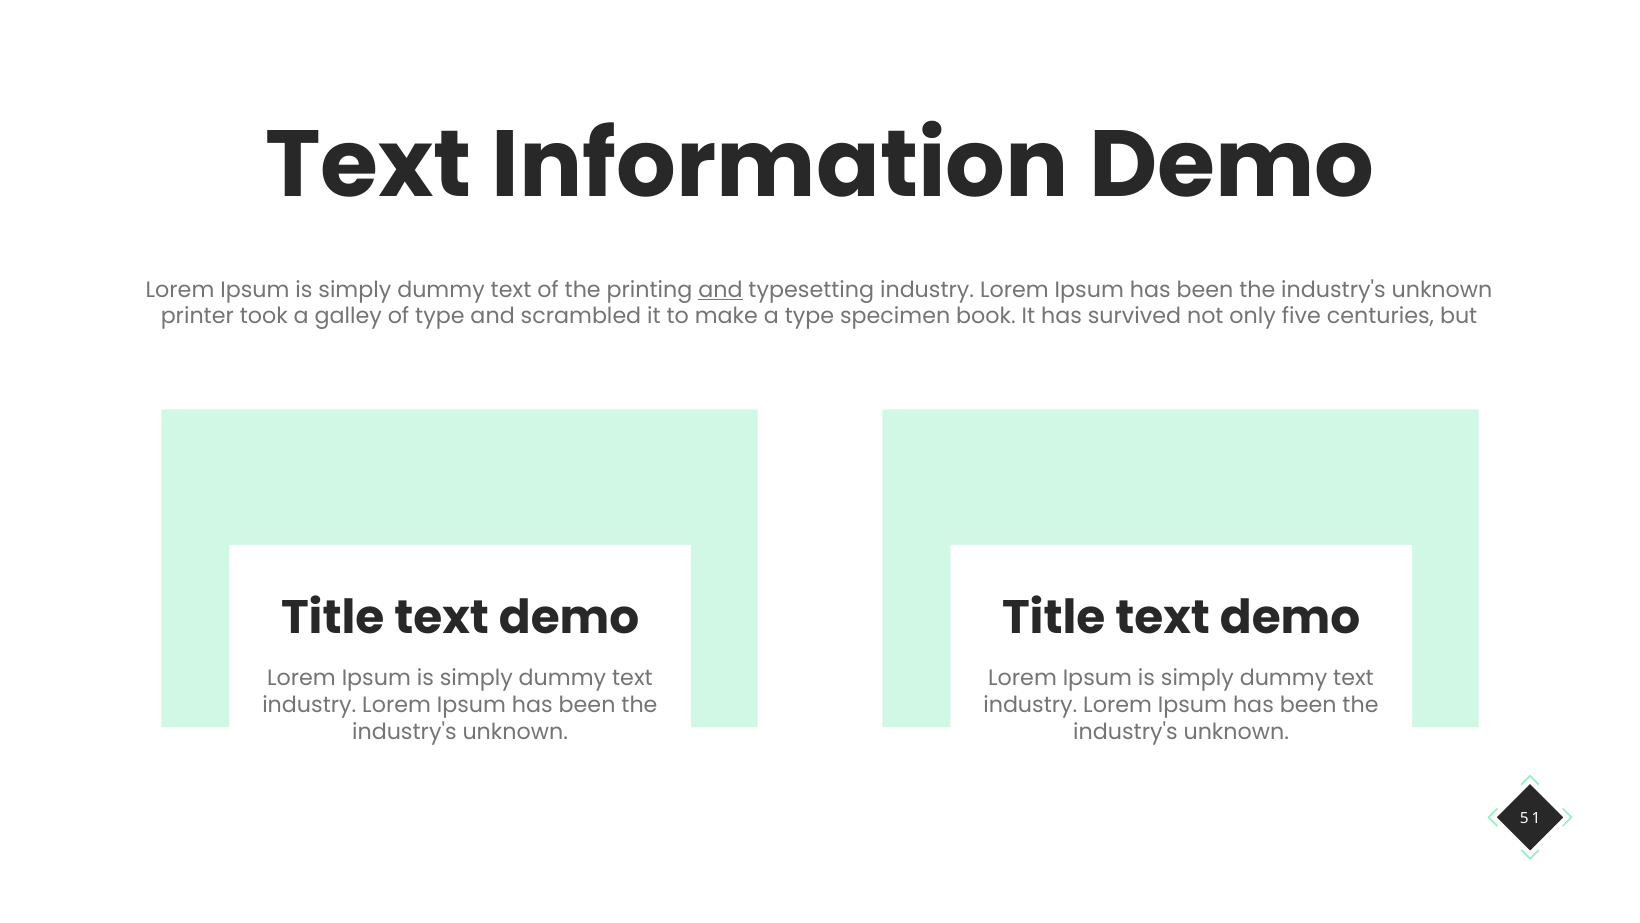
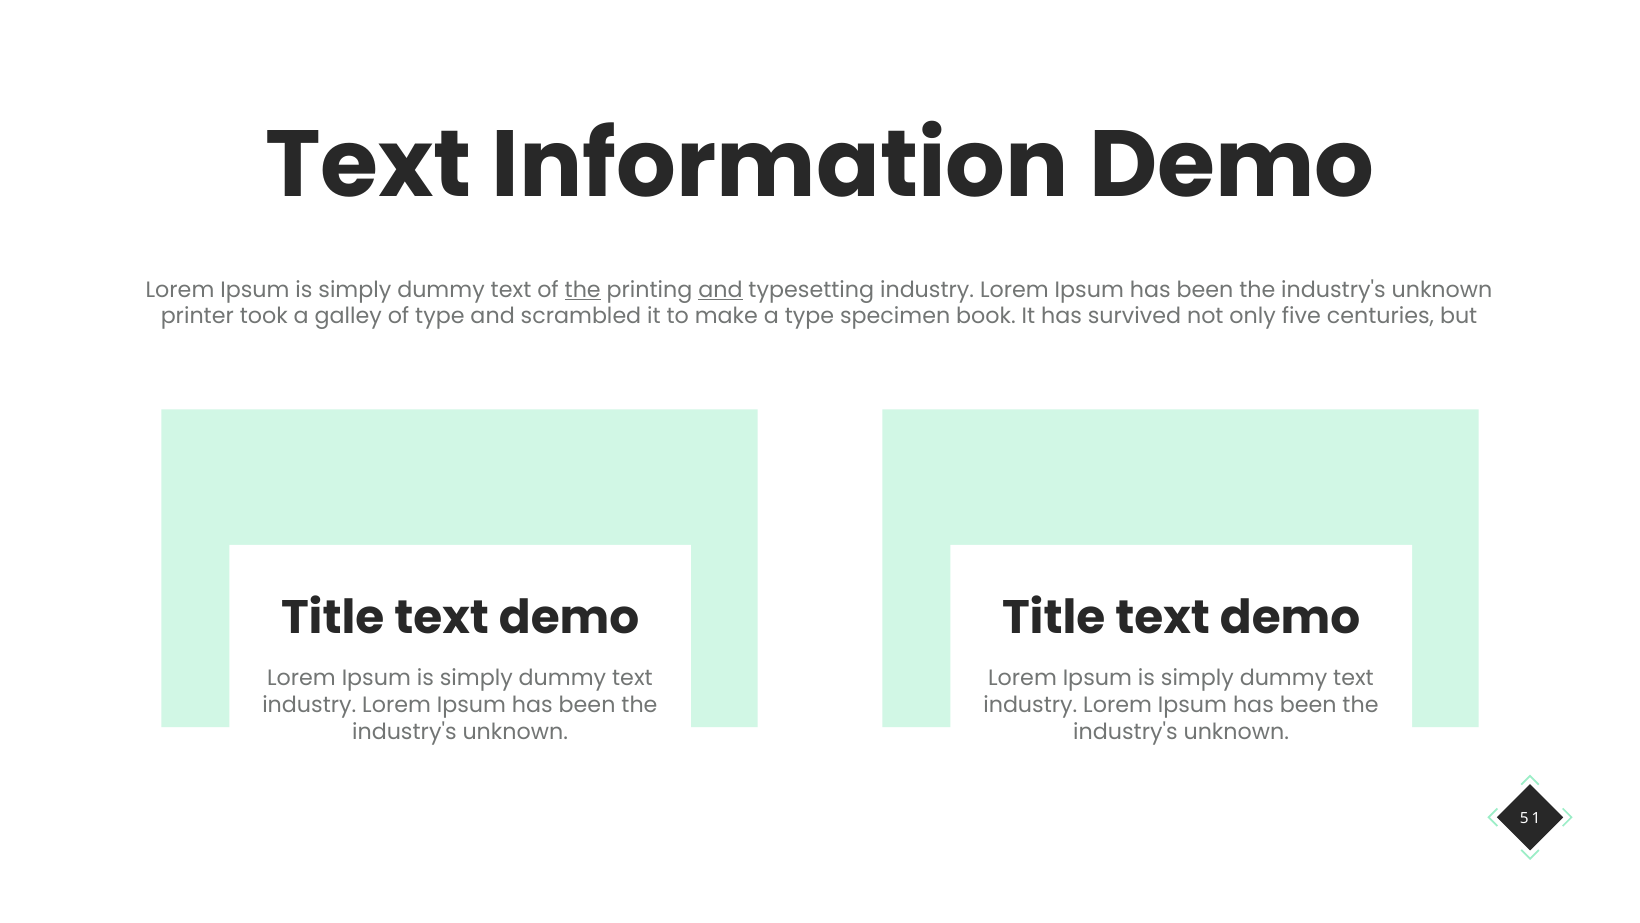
the at (583, 290) underline: none -> present
